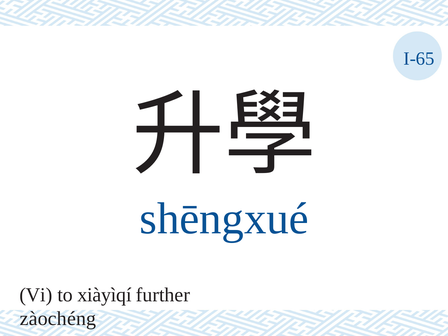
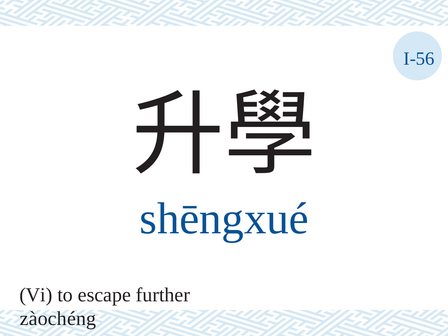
I-65: I-65 -> I-56
xiàyìqí: xiàyìqí -> escape
